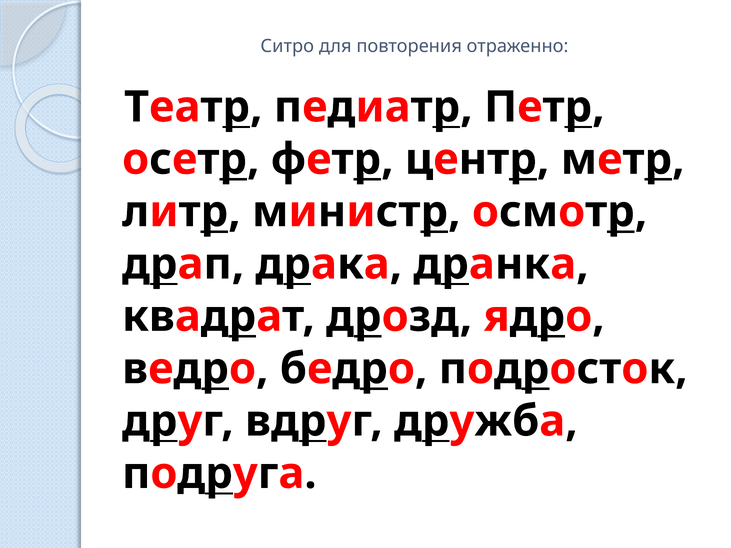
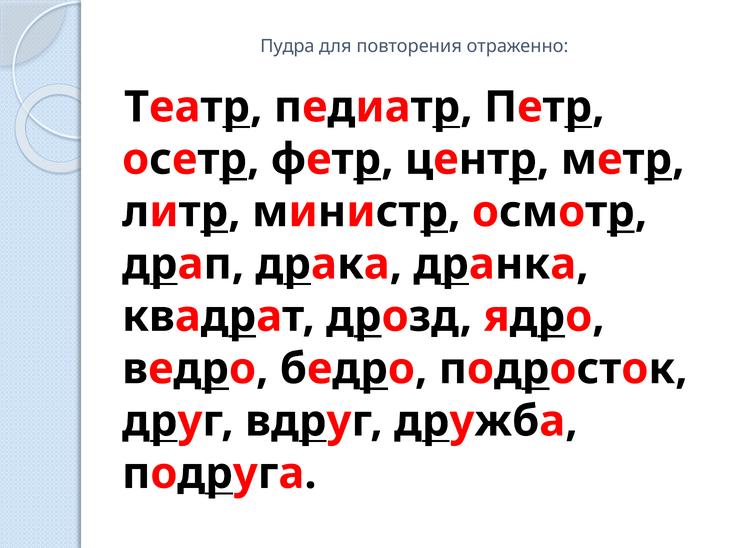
Ситро: Ситро -> Пудра
